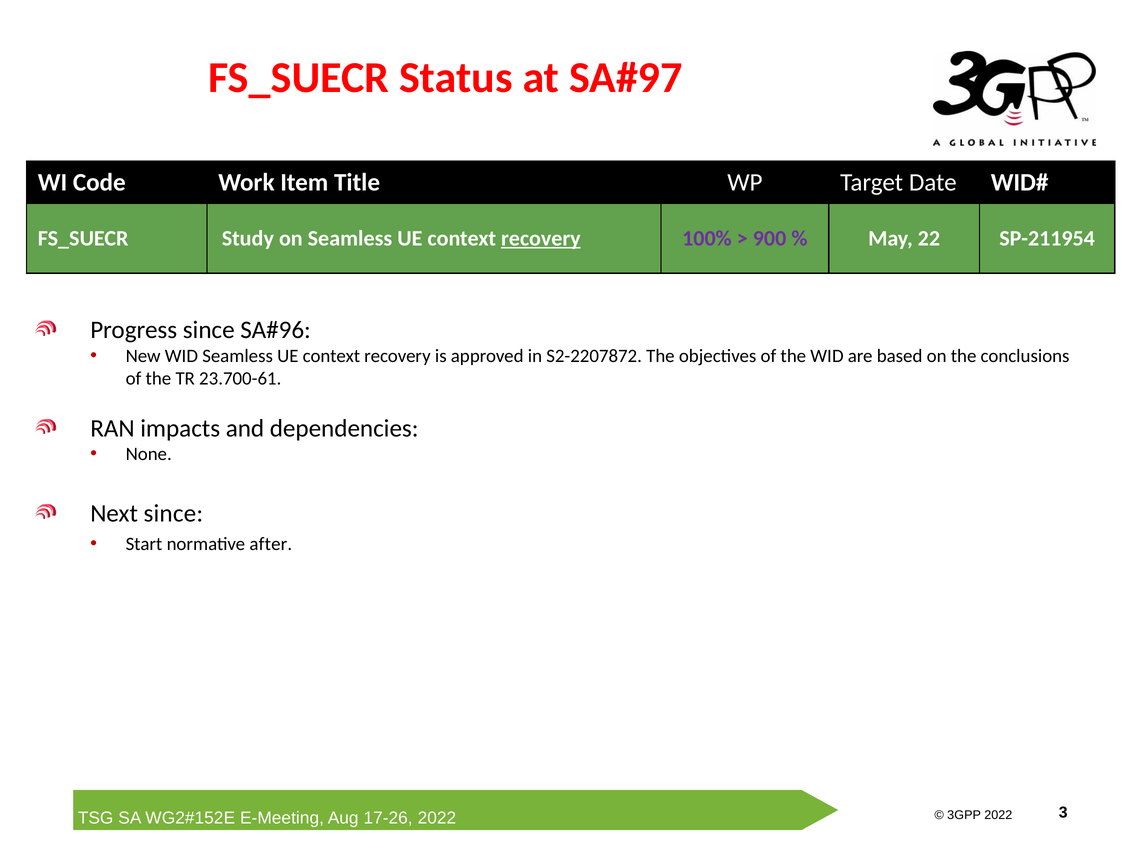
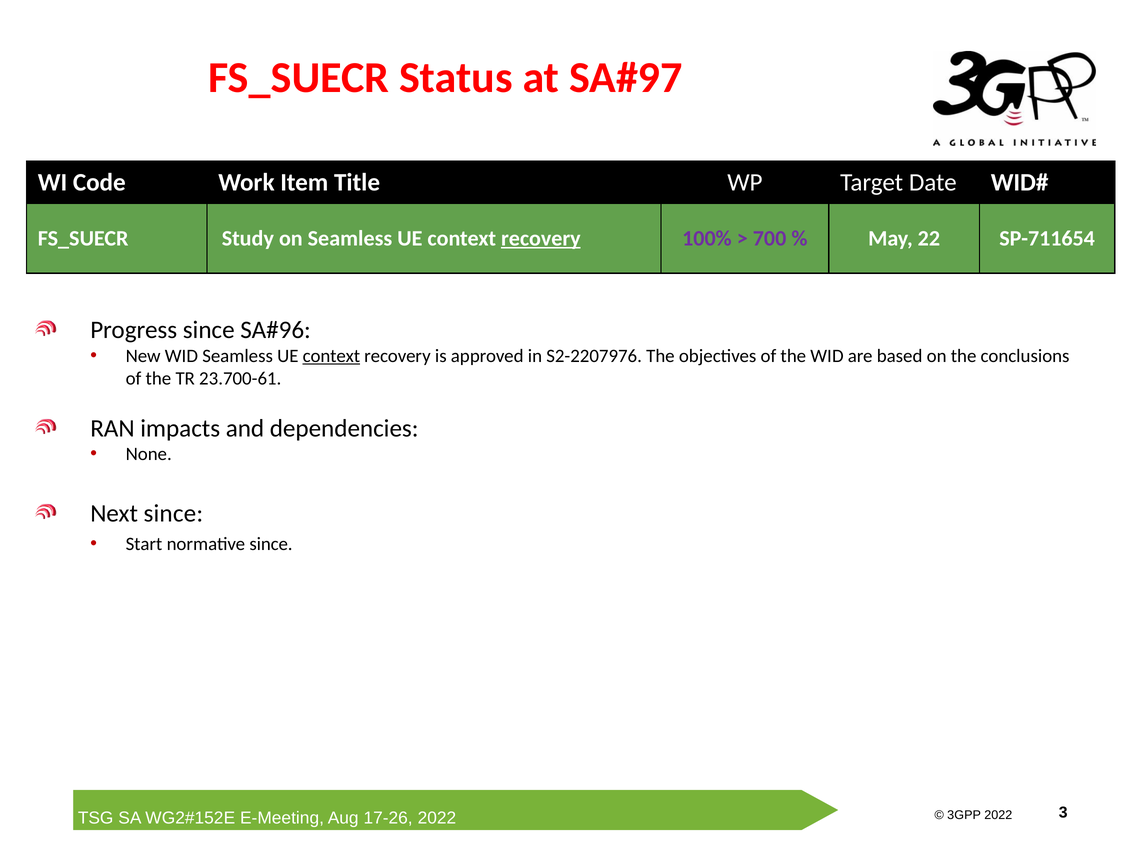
900: 900 -> 700
SP-211954: SP-211954 -> SP-711654
context at (331, 356) underline: none -> present
S2-2207872: S2-2207872 -> S2-2207976
normative after: after -> since
